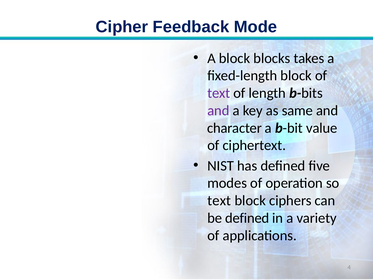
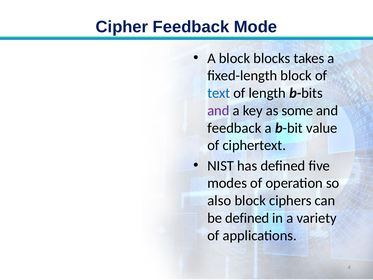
text at (219, 93) colour: purple -> blue
same: same -> some
character at (234, 128): character -> feedback
text at (219, 200): text -> also
